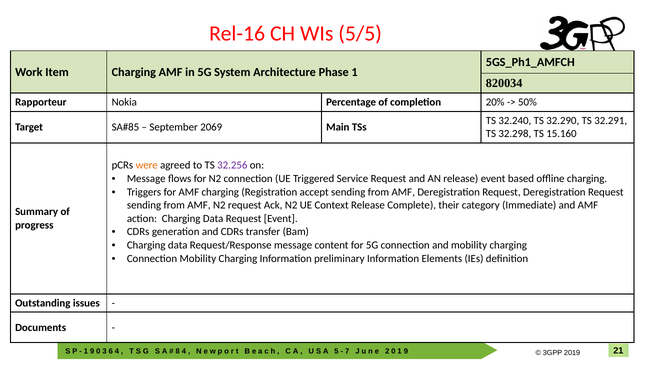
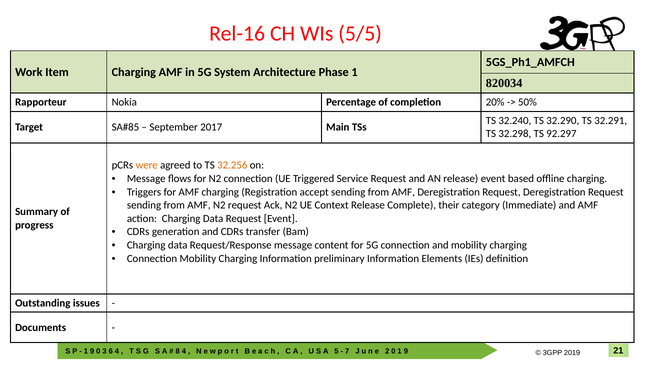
2069: 2069 -> 2017
15.160: 15.160 -> 92.297
32.256 colour: purple -> orange
